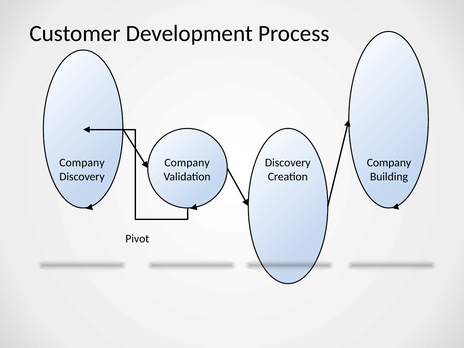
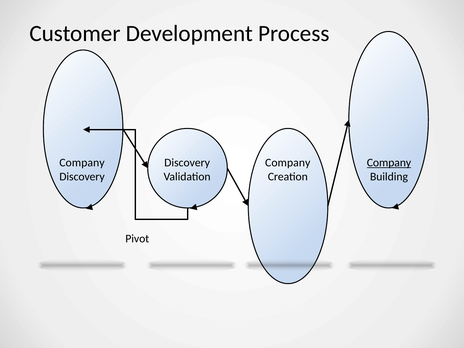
Company at (187, 163): Company -> Discovery
Discovery at (288, 163): Discovery -> Company
Company at (389, 163) underline: none -> present
